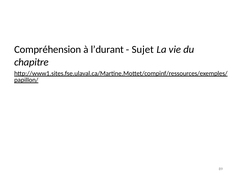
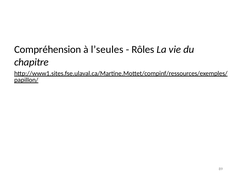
l’durant: l’durant -> l’seules
Sujet: Sujet -> Rôles
